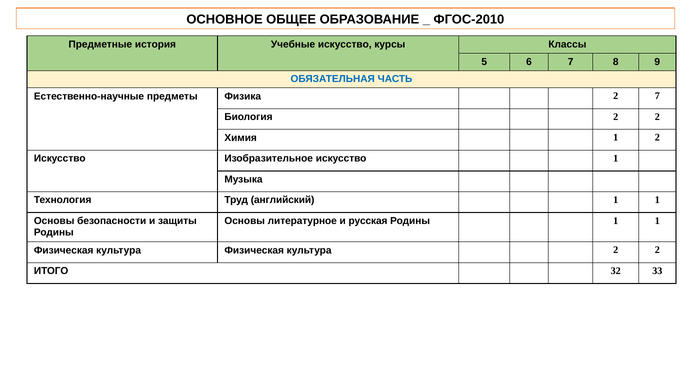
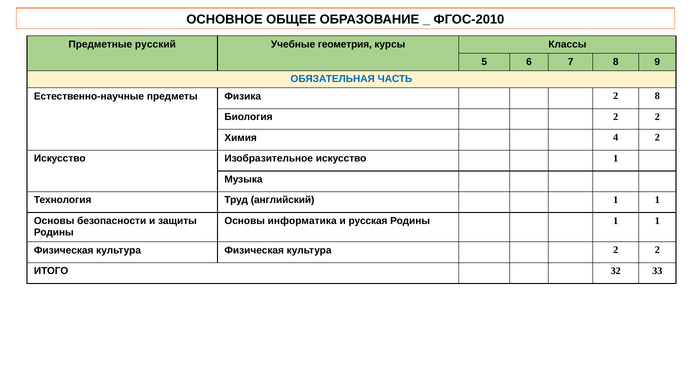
история: история -> русский
Учебные искусство: искусство -> геометрия
2 7: 7 -> 8
Химия 1: 1 -> 4
литературное: литературное -> информатика
